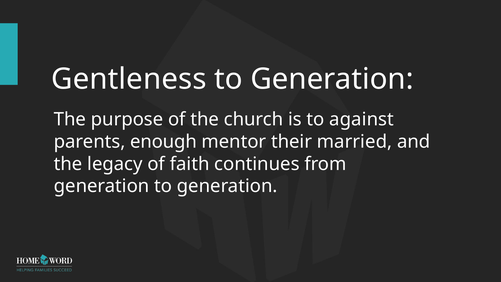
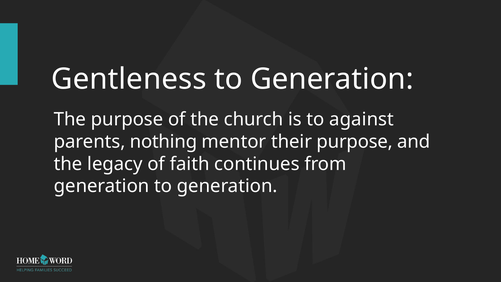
enough: enough -> nothing
their married: married -> purpose
